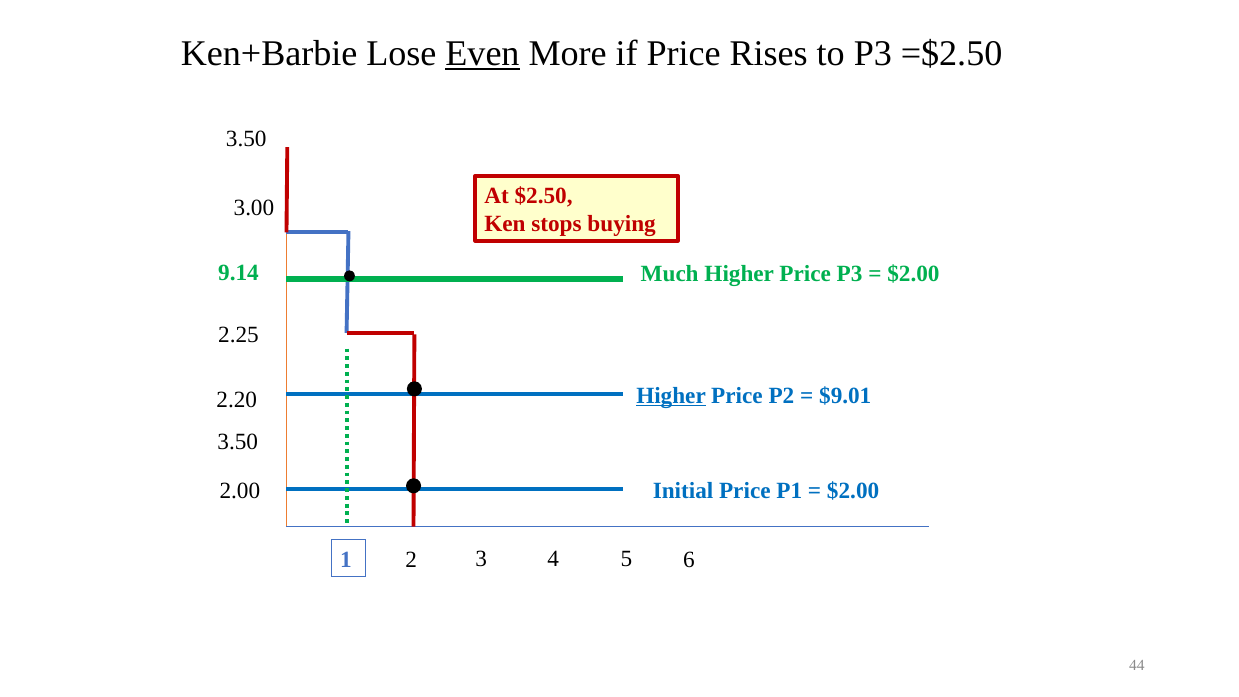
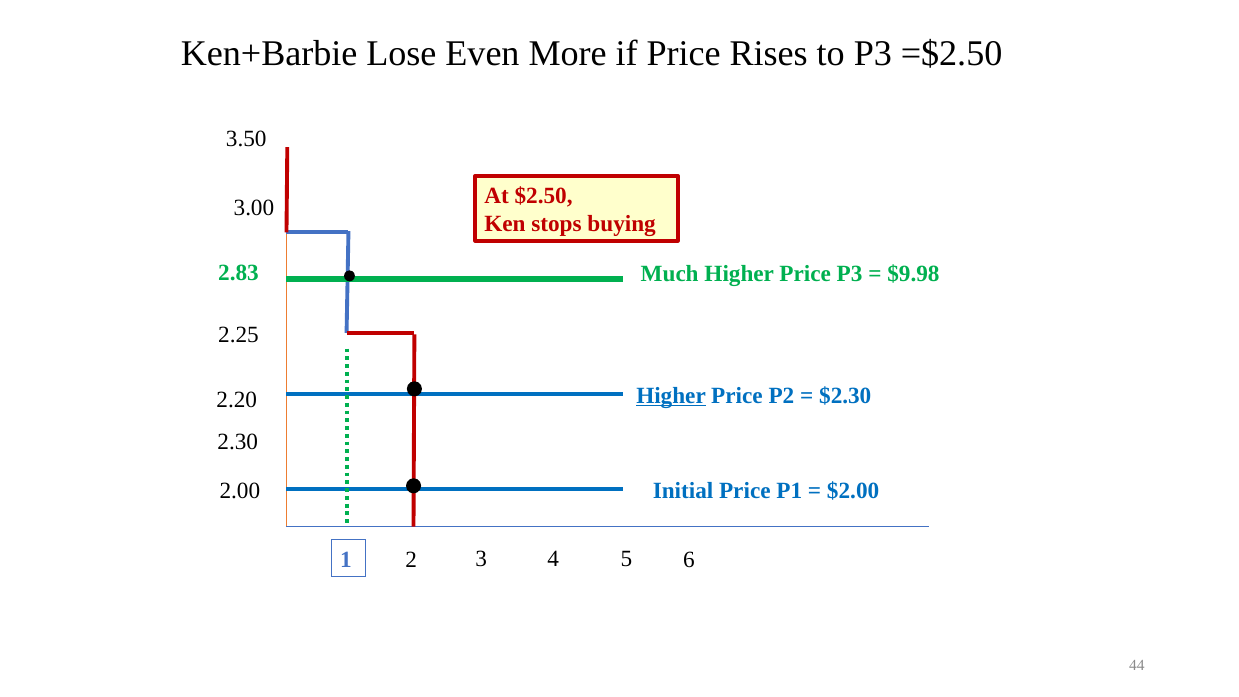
Even underline: present -> none
9.14: 9.14 -> 2.83
$2.00 at (913, 274): $2.00 -> $9.98
$9.01: $9.01 -> $2.30
3.50 at (238, 442): 3.50 -> 2.30
